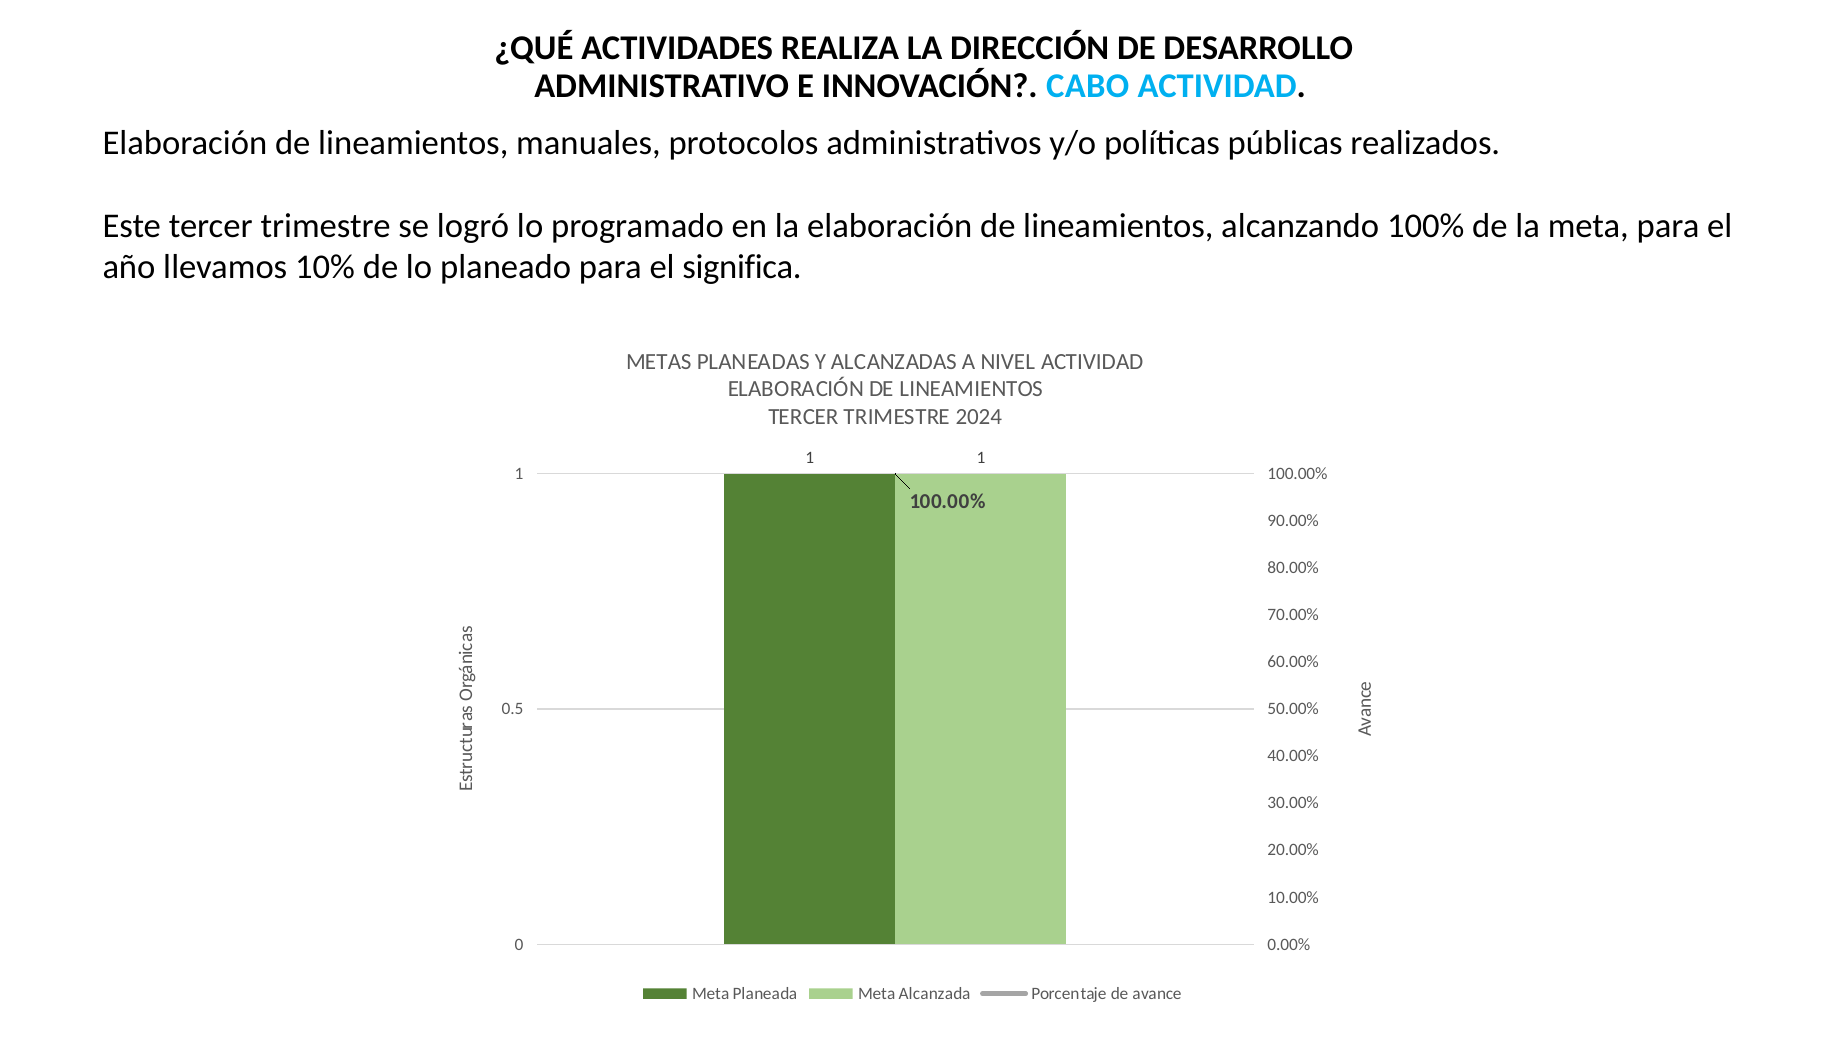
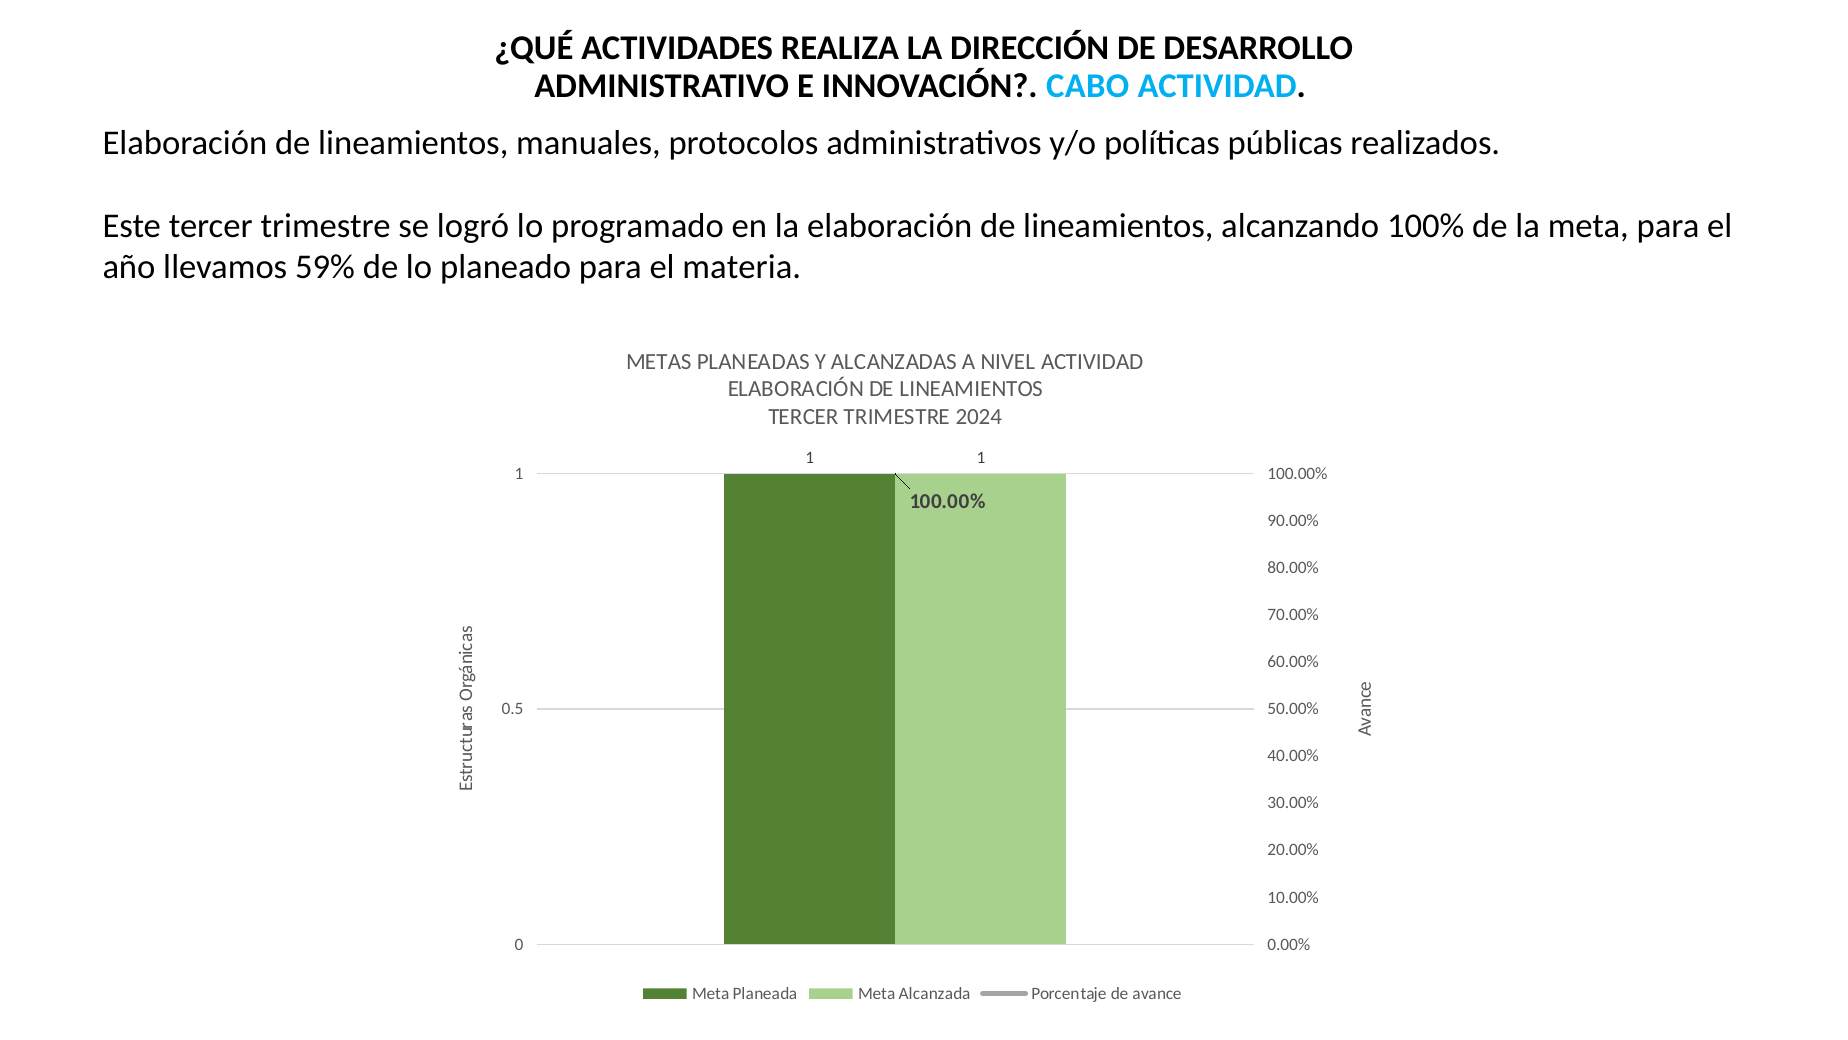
10%: 10% -> 59%
significa: significa -> materia
